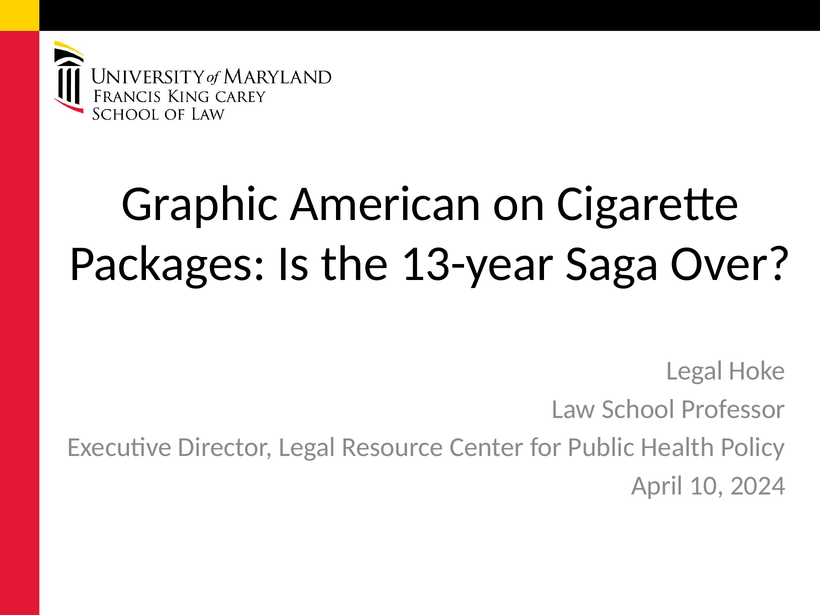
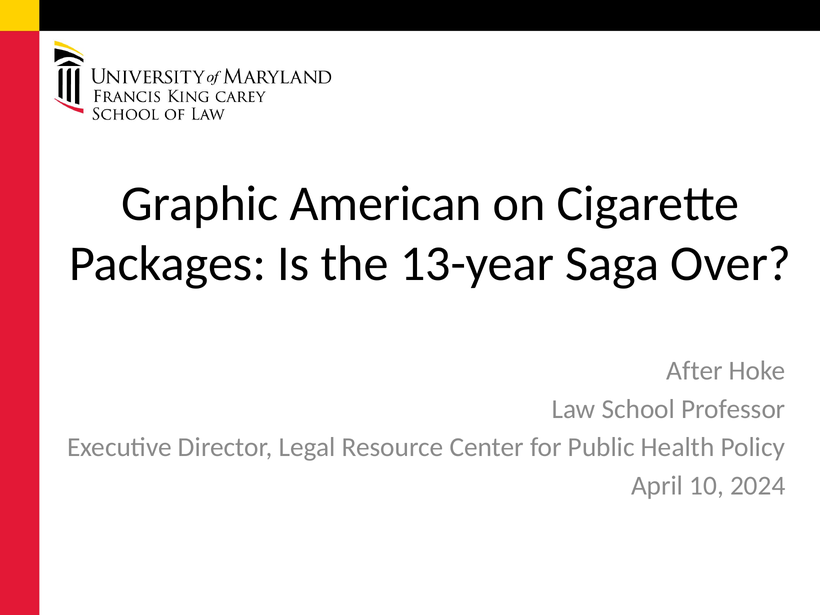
Legal at (695, 371): Legal -> After
